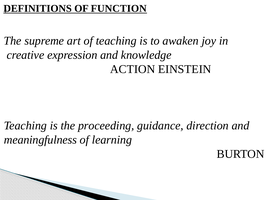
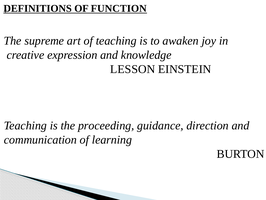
ACTION: ACTION -> LESSON
meaningfulness: meaningfulness -> communication
